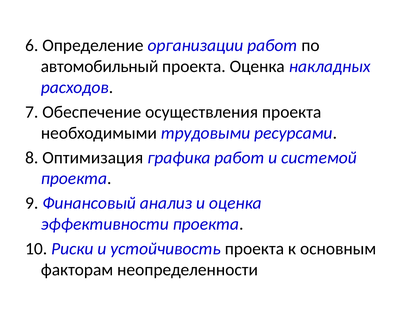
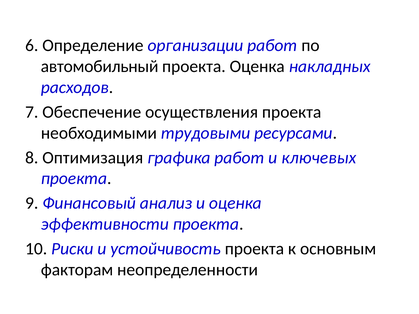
системой: системой -> ключевых
